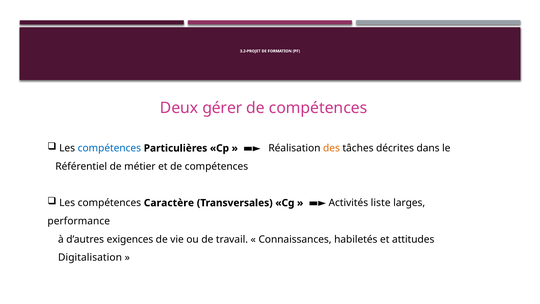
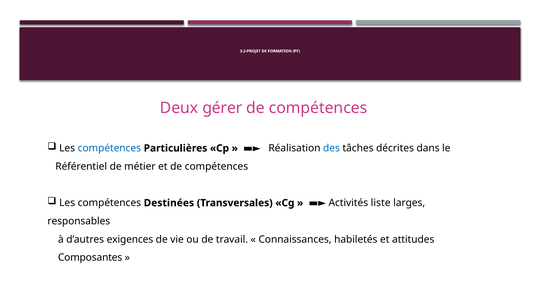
des colour: orange -> blue
Caractère: Caractère -> Destinées
performance: performance -> responsables
Digitalisation: Digitalisation -> Composantes
